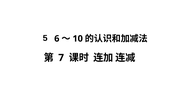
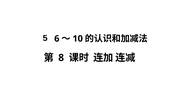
7: 7 -> 8
